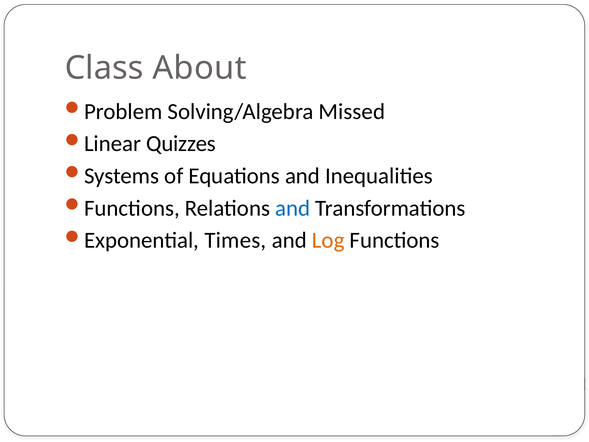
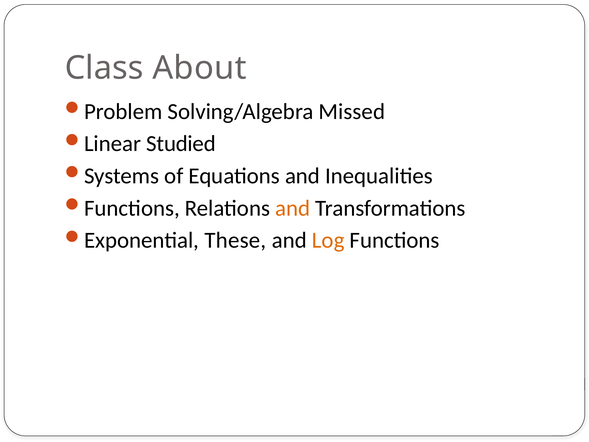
Quizzes: Quizzes -> Studied
and at (293, 208) colour: blue -> orange
Times: Times -> These
